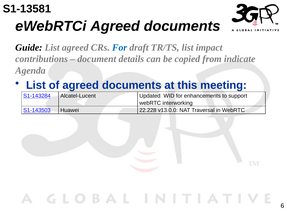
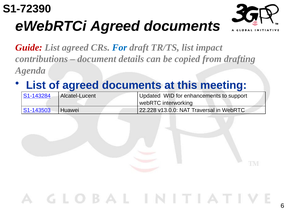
S1-13581: S1-13581 -> S1-72390
Guide colour: black -> red
indicate: indicate -> drafting
